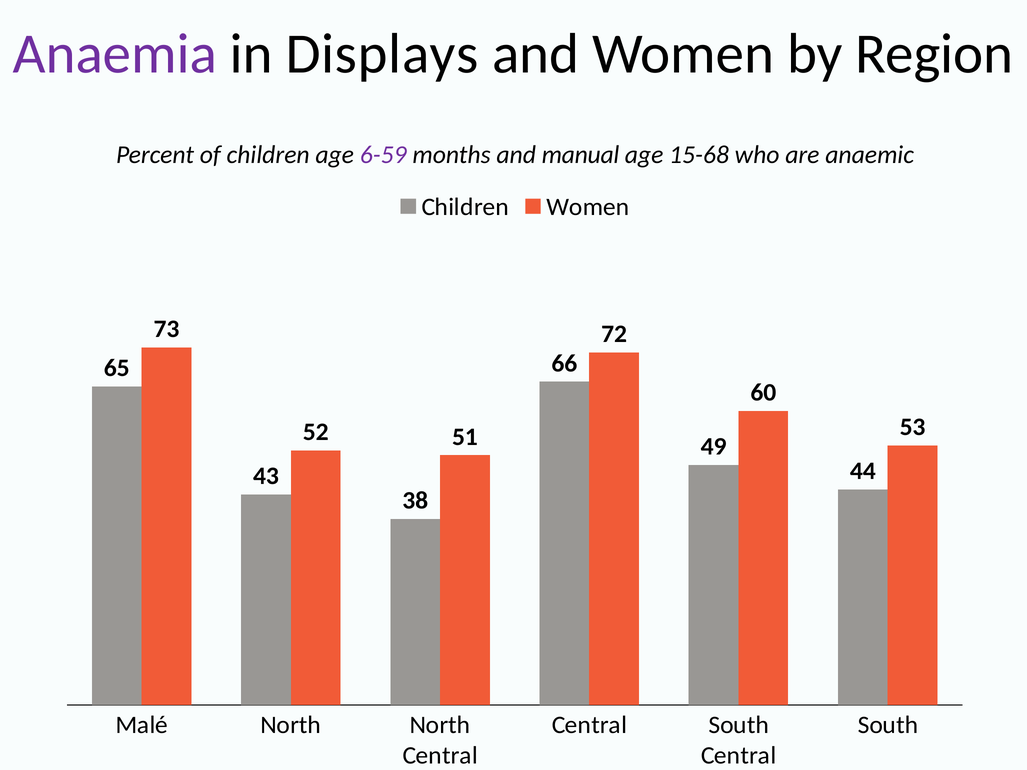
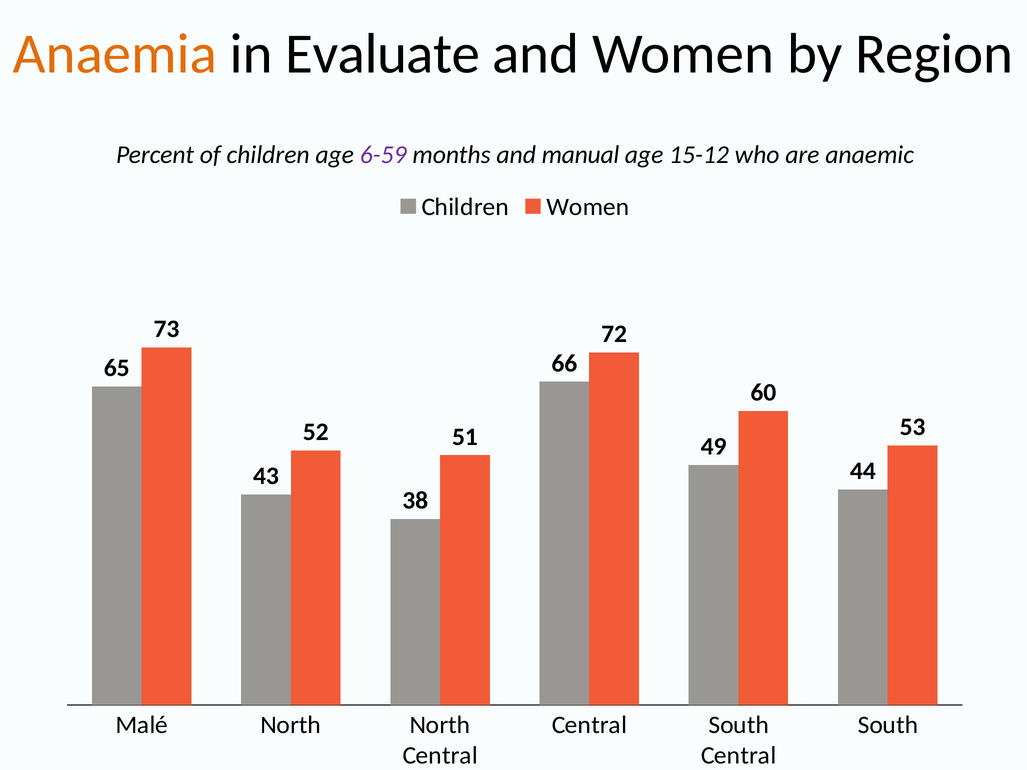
Anaemia colour: purple -> orange
Displays: Displays -> Evaluate
15-68: 15-68 -> 15-12
